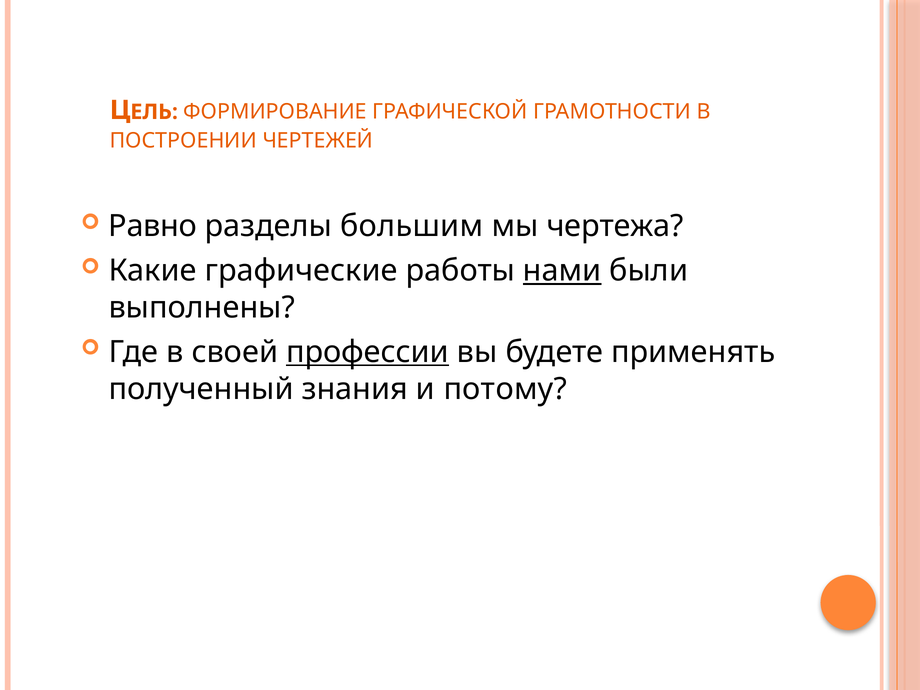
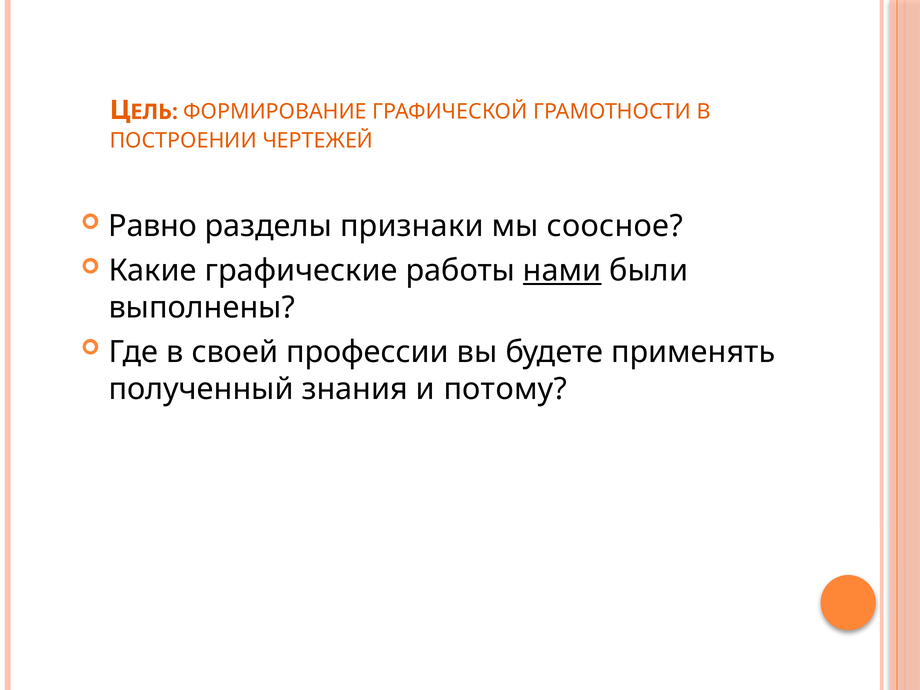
большим: большим -> признаки
чертежа: чертежа -> соосное
профессии underline: present -> none
